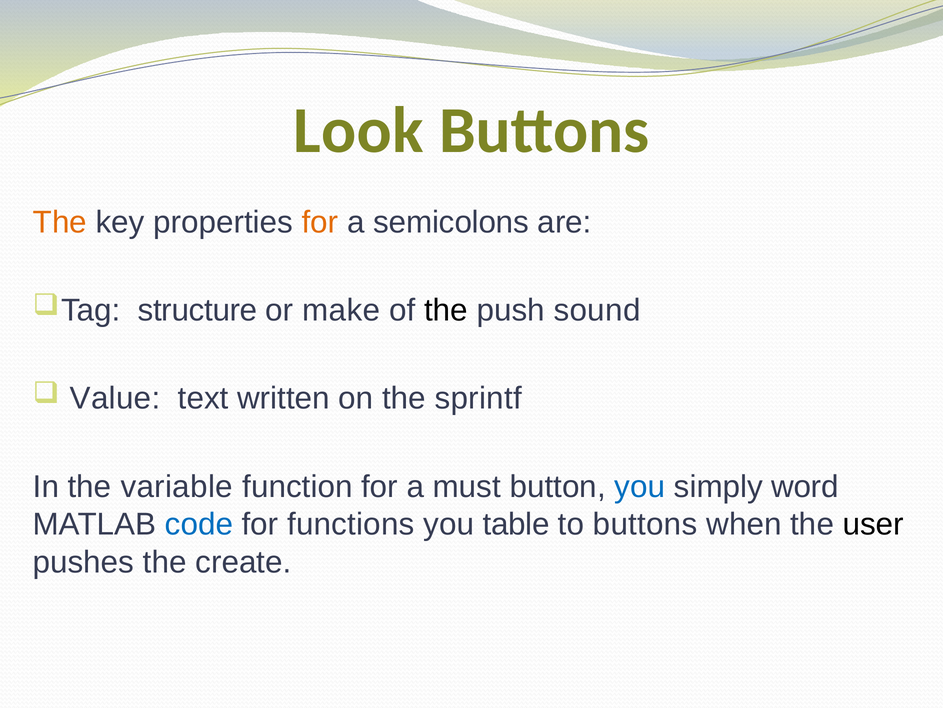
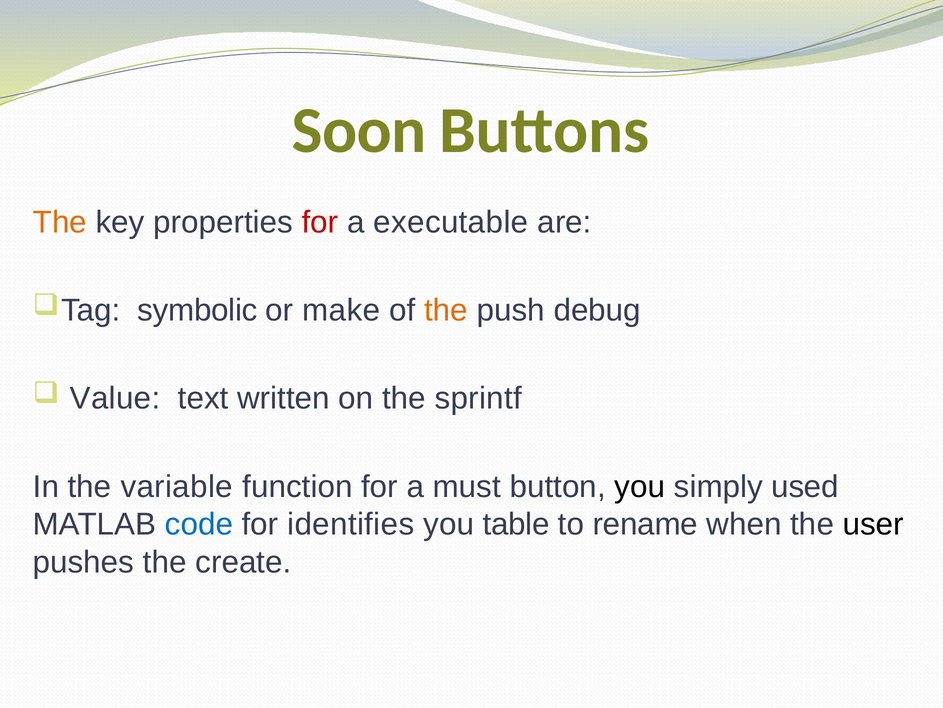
Look: Look -> Soon
for at (320, 222) colour: orange -> red
semicolons: semicolons -> executable
structure: structure -> symbolic
the at (446, 310) colour: black -> orange
sound: sound -> debug
you at (640, 486) colour: blue -> black
word: word -> used
functions: functions -> identifies
to buttons: buttons -> rename
